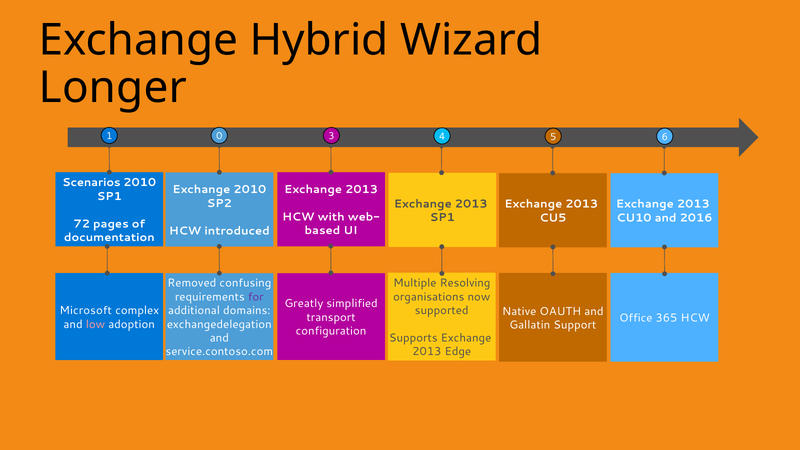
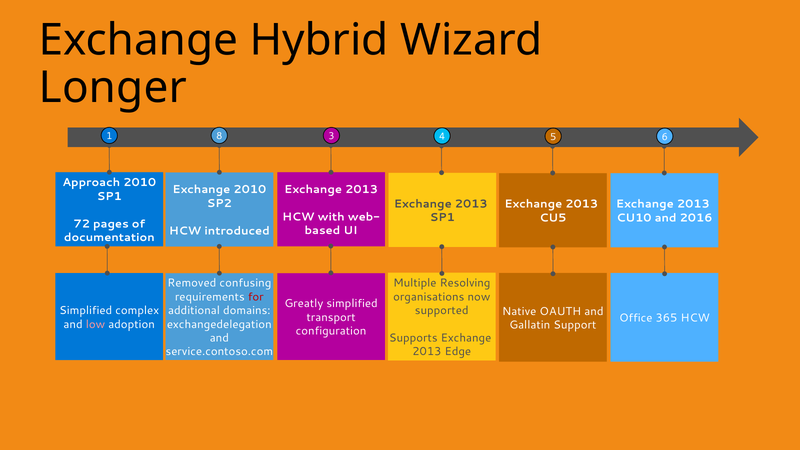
0: 0 -> 8
Scenarios: Scenarios -> Approach
for colour: purple -> red
Microsoft at (86, 310): Microsoft -> Simplified
